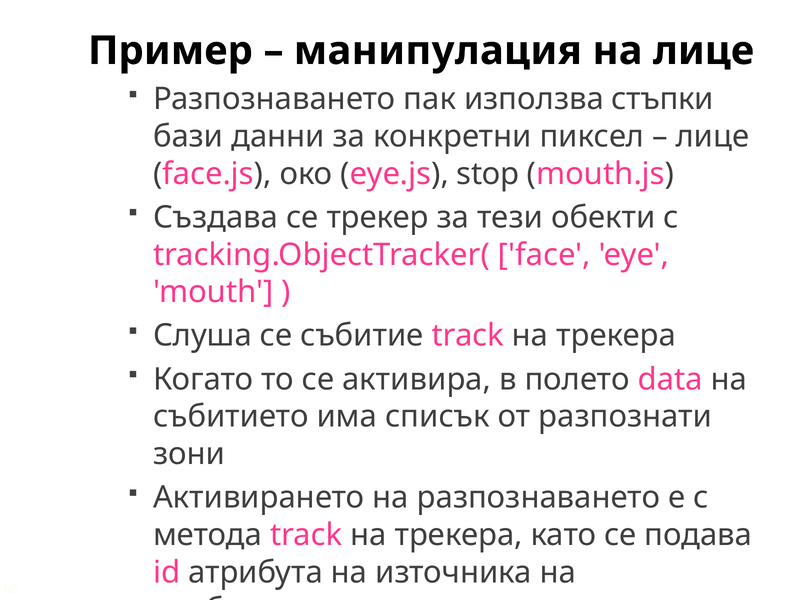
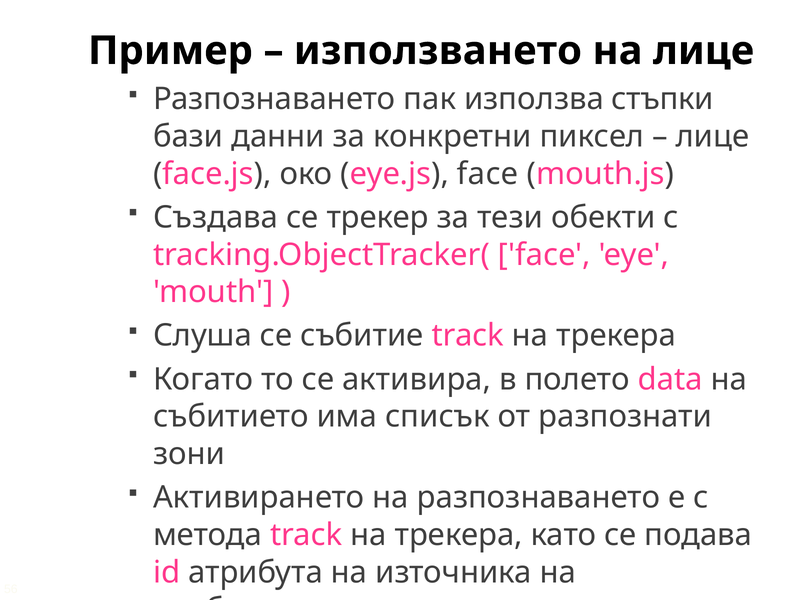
манипулация: манипулация -> използването
eye.js stop: stop -> face
